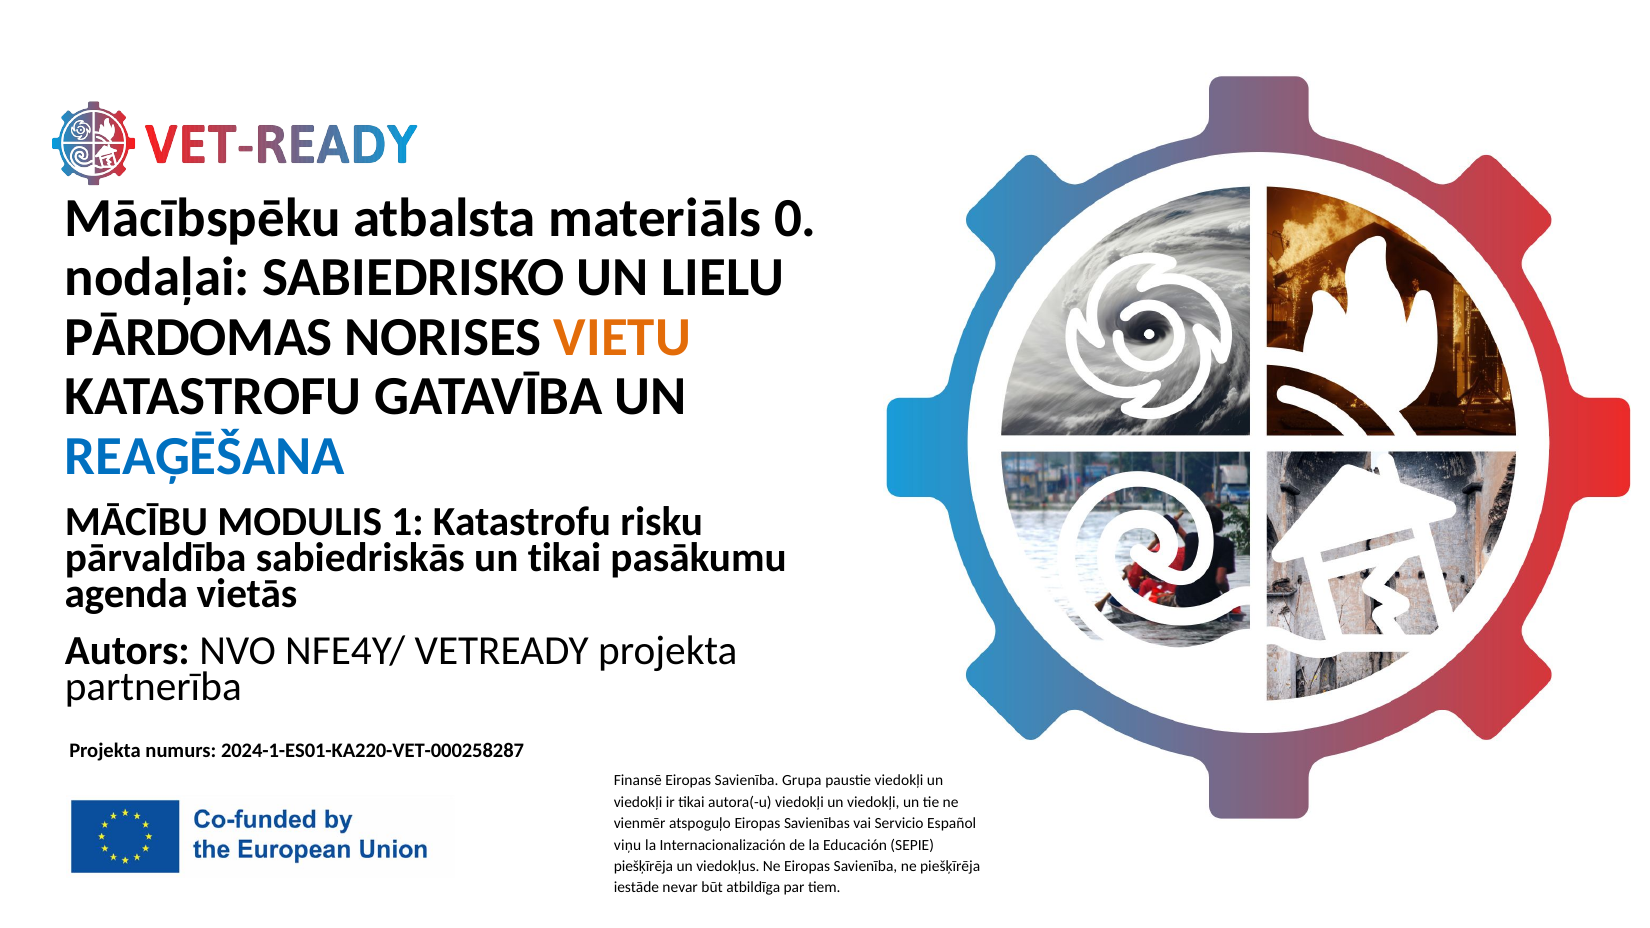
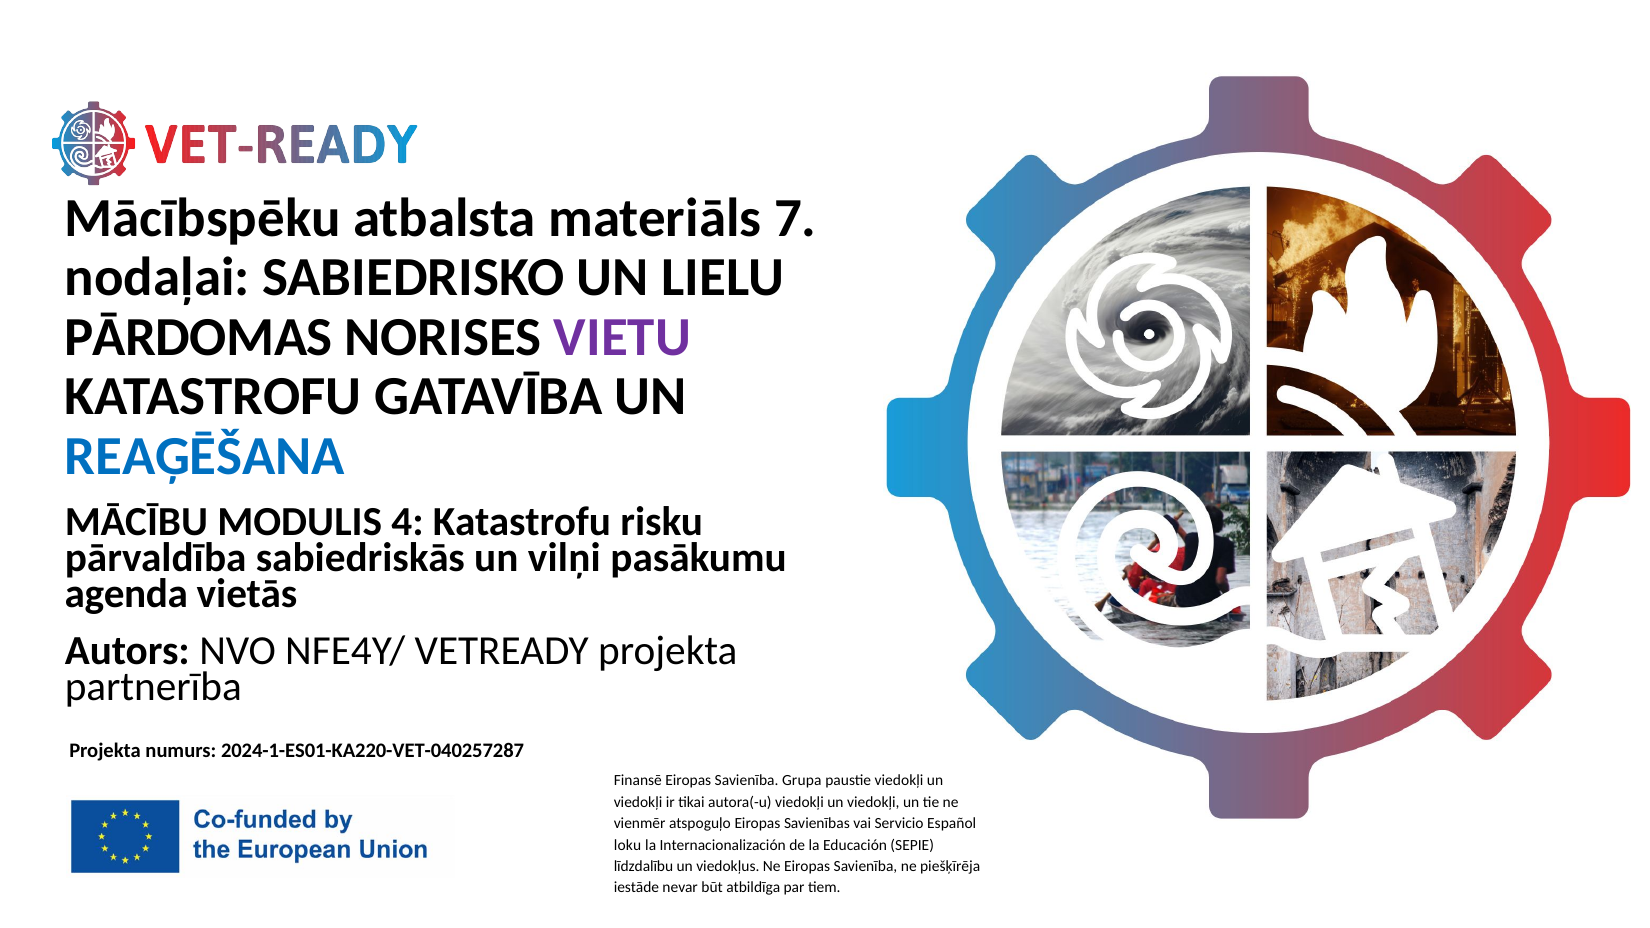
0: 0 -> 7
VIETU colour: orange -> purple
1: 1 -> 4
un tikai: tikai -> vilņi
2024-1-ES01-KA220-VET-000258287: 2024-1-ES01-KA220-VET-000258287 -> 2024-1-ES01-KA220-VET-040257287
viņu: viņu -> loku
piešķīrēja at (643, 866): piešķīrēja -> līdzdalību
